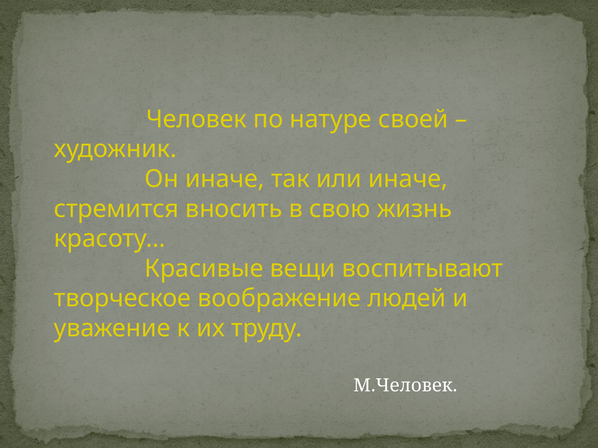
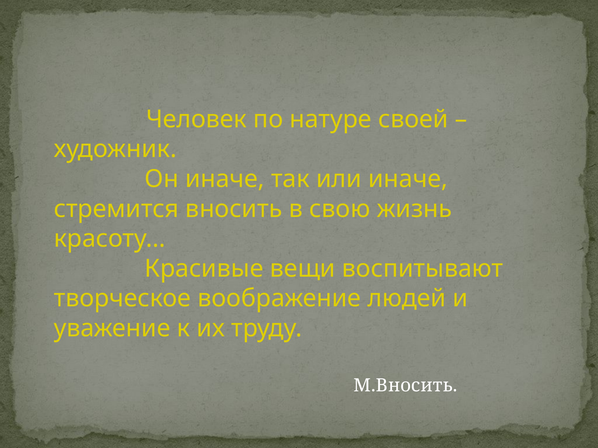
М.Человек: М.Человек -> М.Вносить
